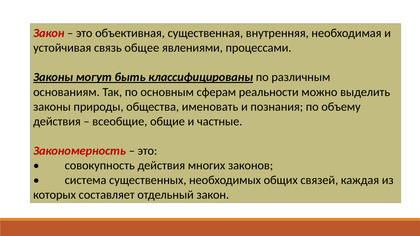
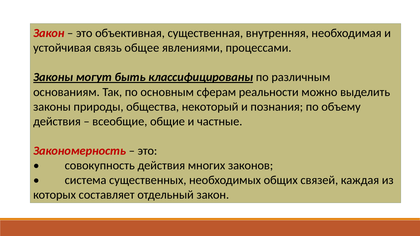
именовать: именовать -> некоторый
